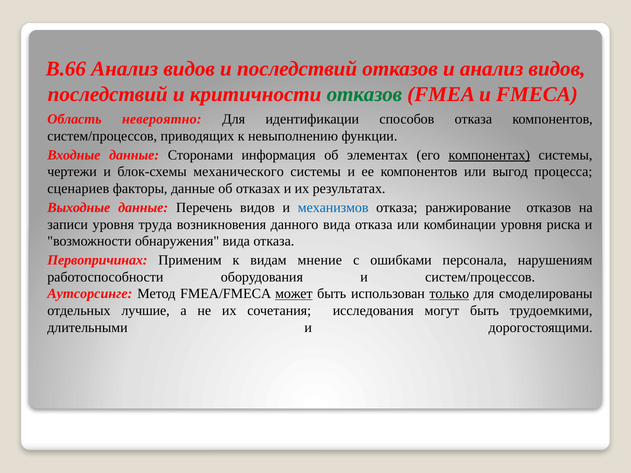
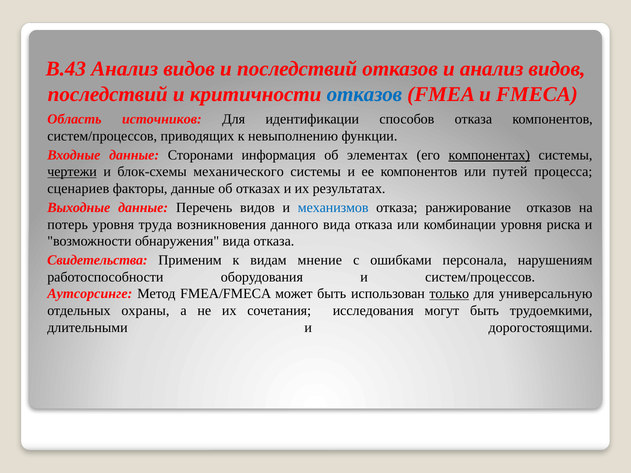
В.66: В.66 -> В.43
отказов at (364, 94) colour: green -> blue
невероятно: невероятно -> источников
чертежи underline: none -> present
выгод: выгод -> путей
записи: записи -> потерь
Первопричинах: Первопричинах -> Свидетельства
может underline: present -> none
смоделированы: смоделированы -> универсальную
лучшие: лучшие -> охраны
